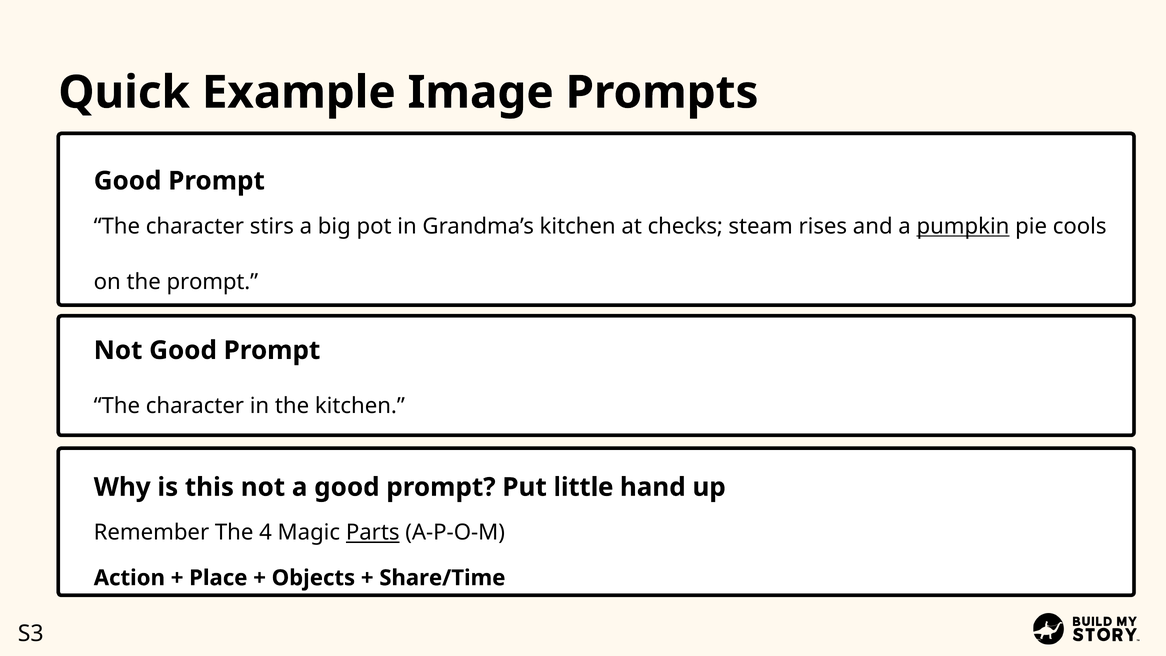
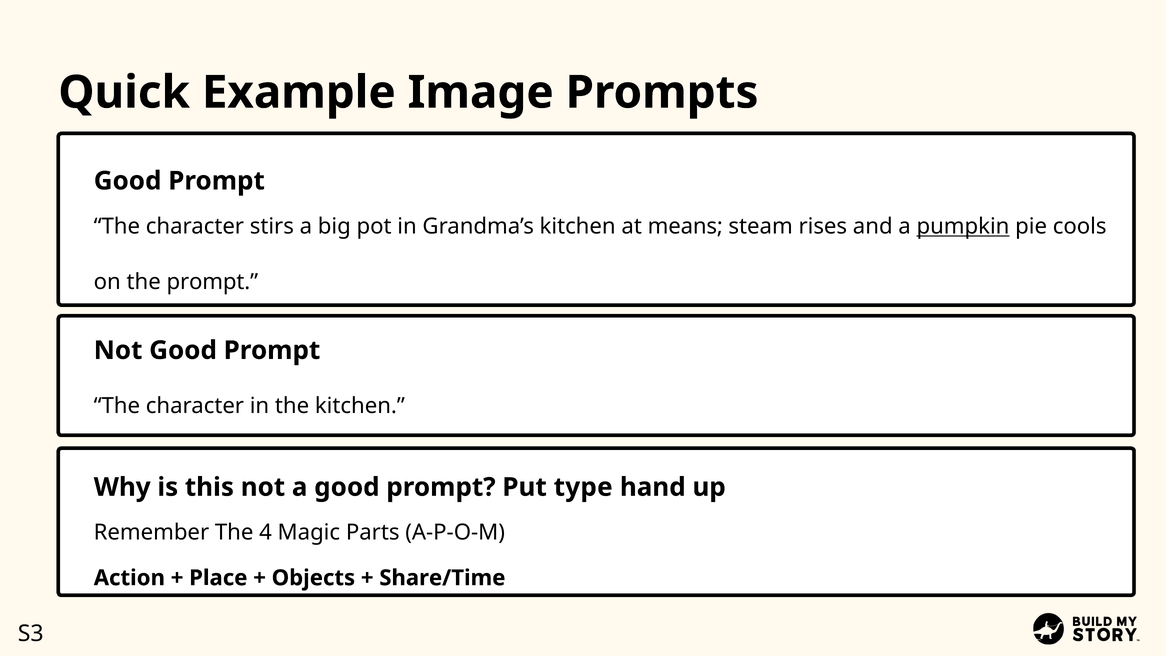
checks: checks -> means
little: little -> type
Parts underline: present -> none
